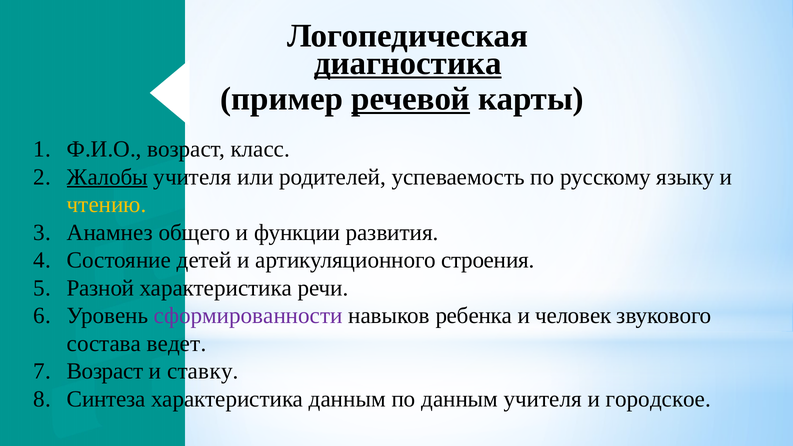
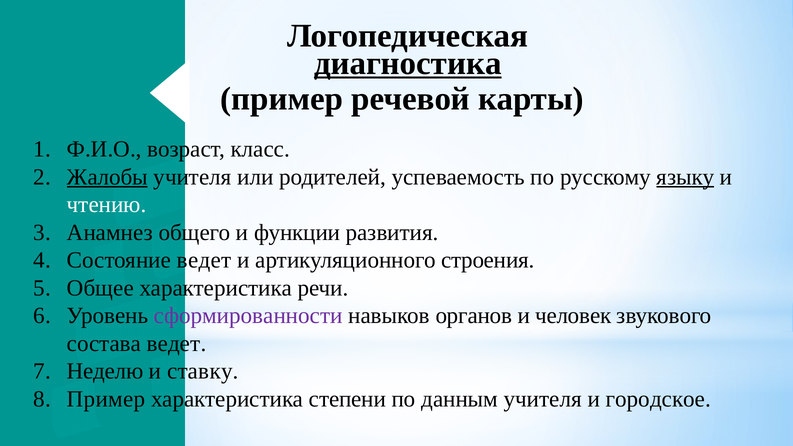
речевой underline: present -> none
языку underline: none -> present
чтению colour: yellow -> white
Состояние детей: детей -> ведет
Разной: Разной -> Общее
ребенка: ребенка -> органов
Возраст at (105, 371): Возраст -> Неделю
Синтеза at (106, 399): Синтеза -> Пример
характеристика данным: данным -> степени
